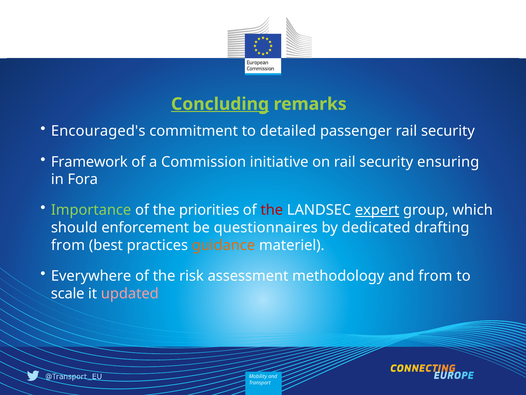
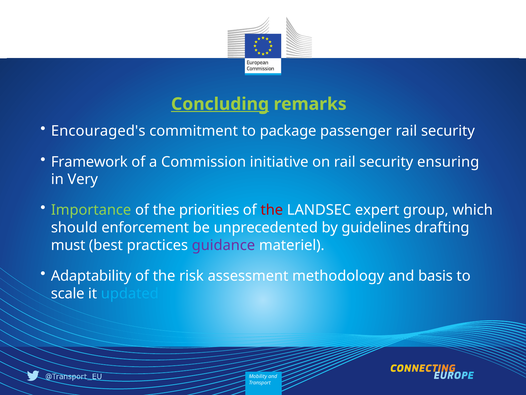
detailed: detailed -> package
Fora: Fora -> Very
expert underline: present -> none
questionnaires: questionnaires -> unprecedented
dedicated: dedicated -> guidelines
from at (68, 245): from -> must
guidance colour: orange -> purple
Everywhere: Everywhere -> Adaptability
and from: from -> basis
updated colour: pink -> light blue
